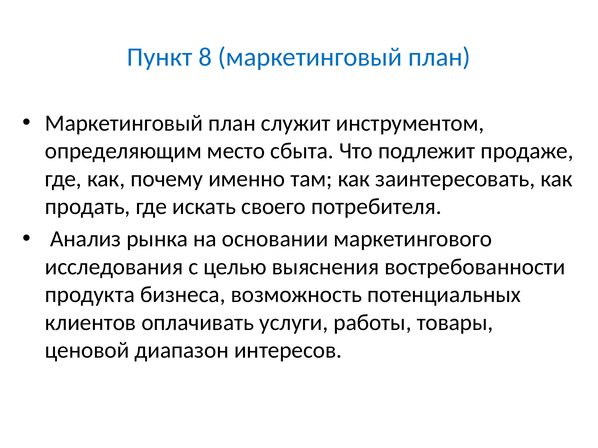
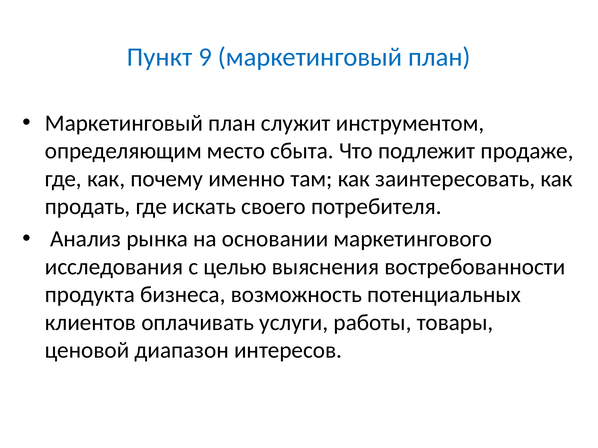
8: 8 -> 9
